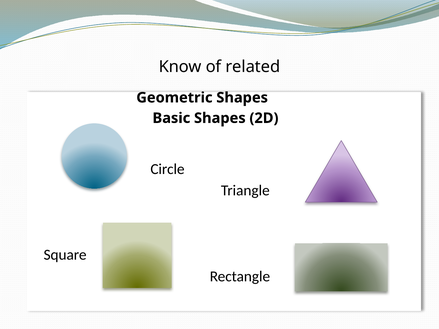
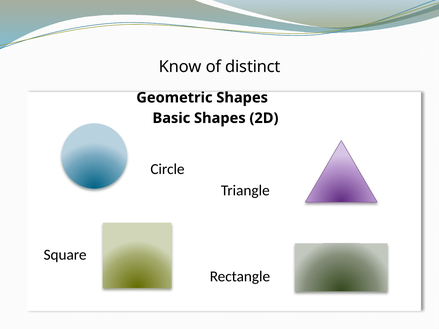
related: related -> distinct
